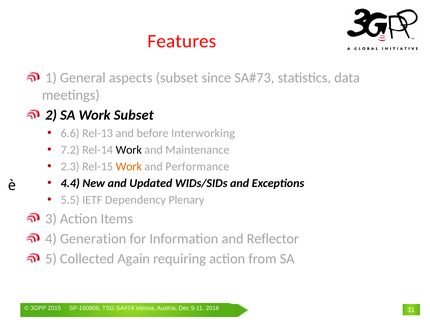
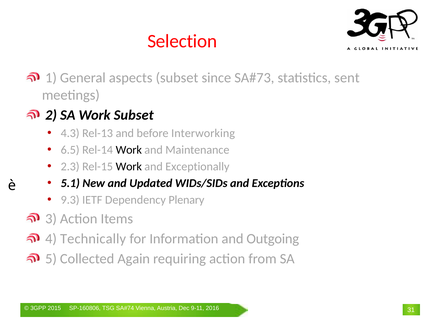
Features: Features -> Selection
data: data -> sent
6.6: 6.6 -> 4.3
7.2: 7.2 -> 6.5
Work at (129, 167) colour: orange -> black
Performance: Performance -> Exceptionally
4.4: 4.4 -> 5.1
5.5: 5.5 -> 9.3
Generation: Generation -> Technically
Reflector: Reflector -> Outgoing
